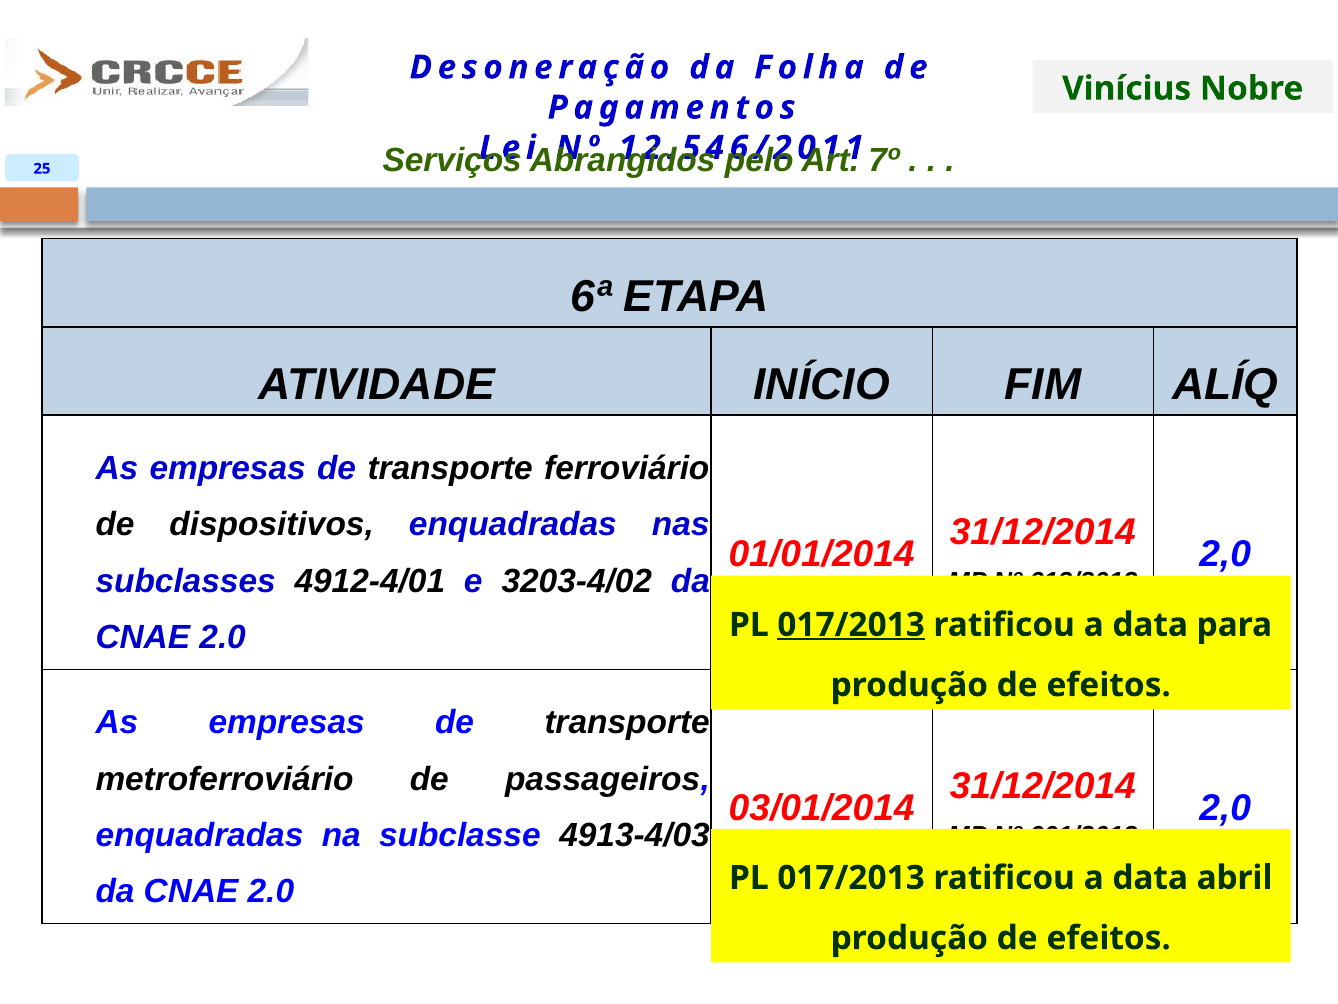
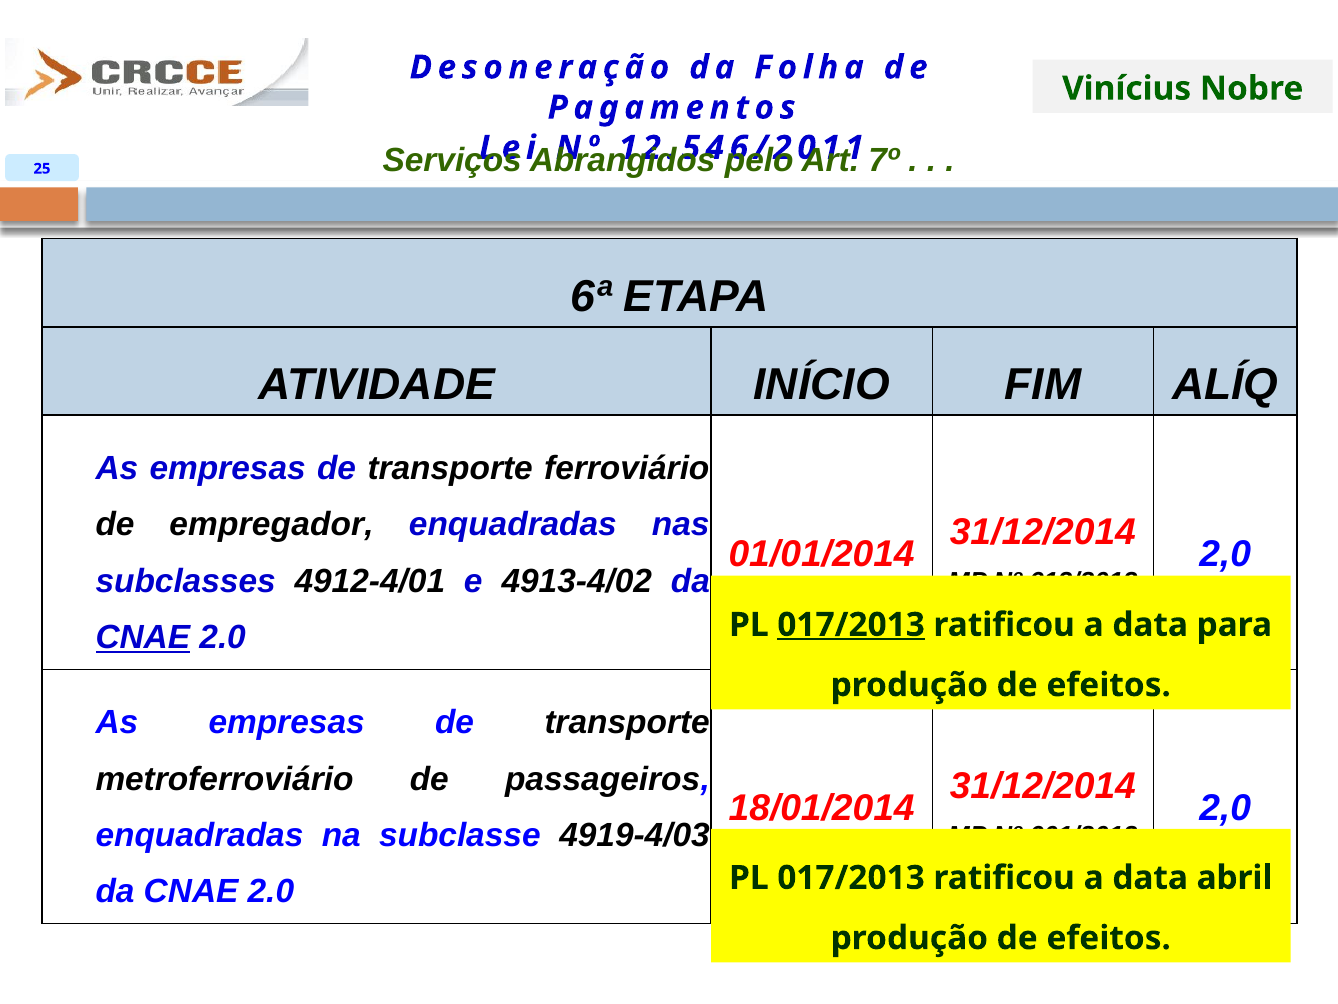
dispositivos: dispositivos -> empregador
3203-4/02: 3203-4/02 -> 4913-4/02
CNAE at (143, 637) underline: none -> present
03/01/2014: 03/01/2014 -> 18/01/2014
4913-4/03: 4913-4/03 -> 4919-4/03
